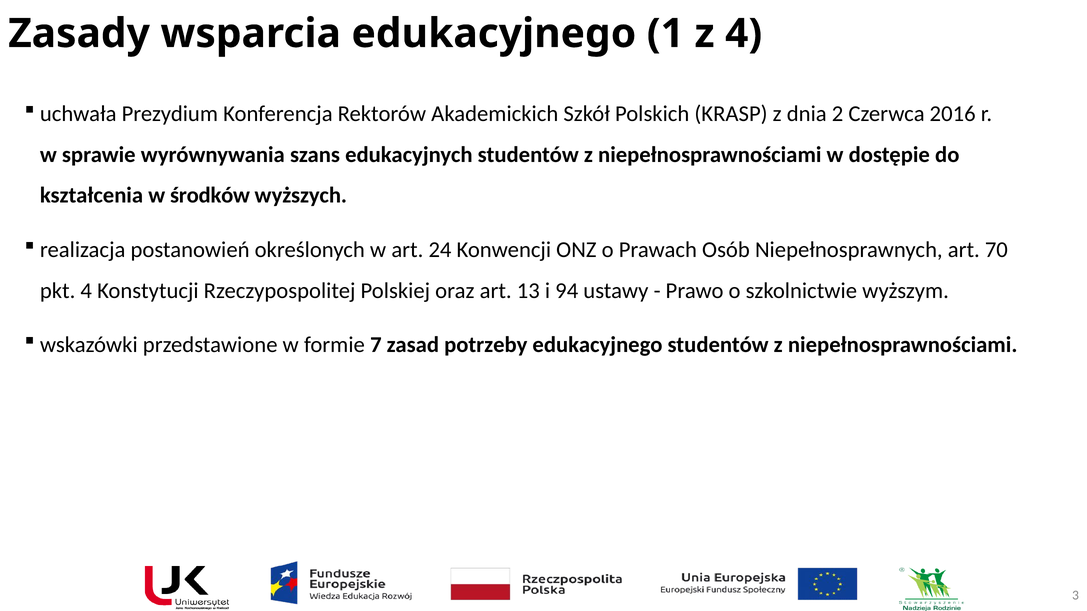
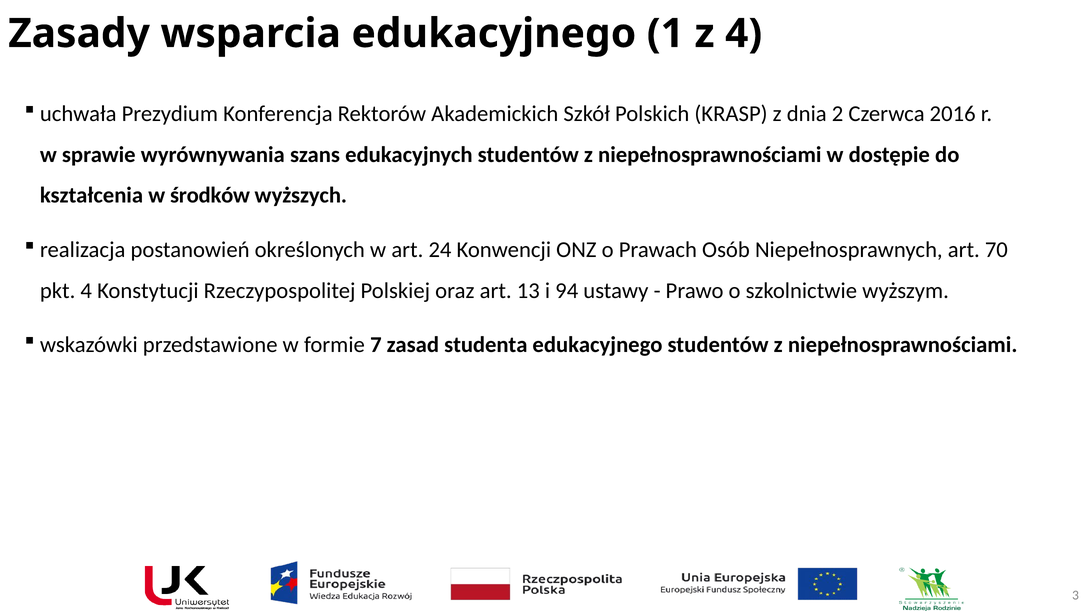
potrzeby: potrzeby -> studenta
